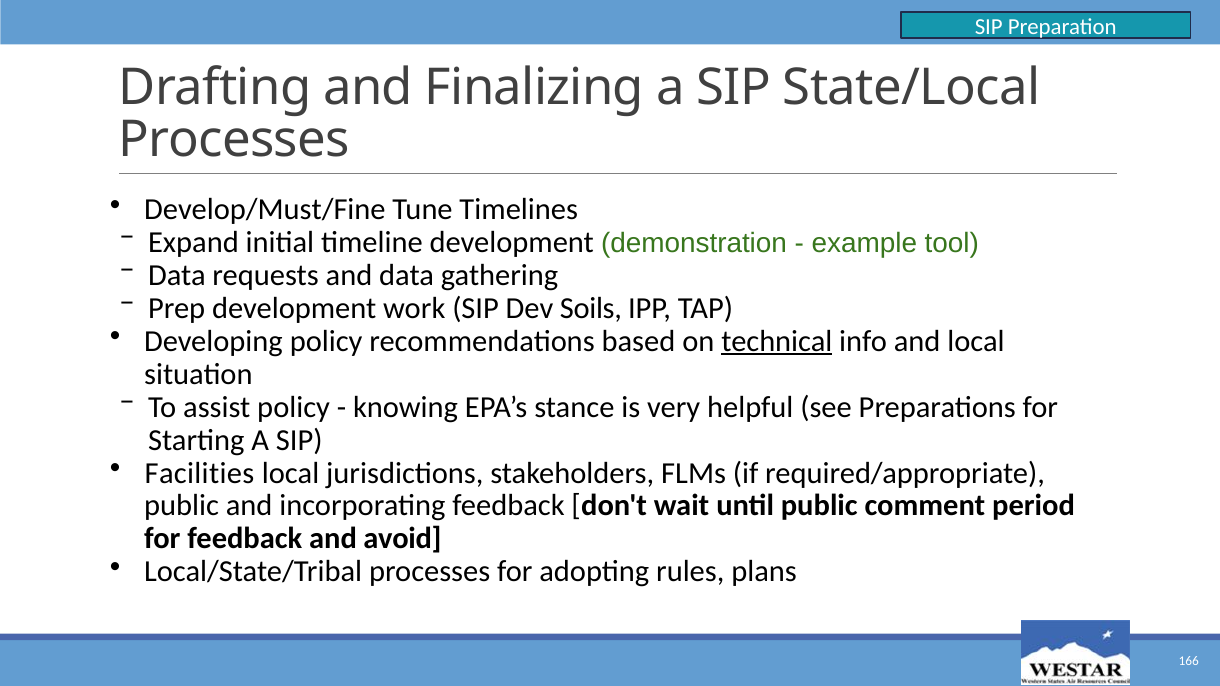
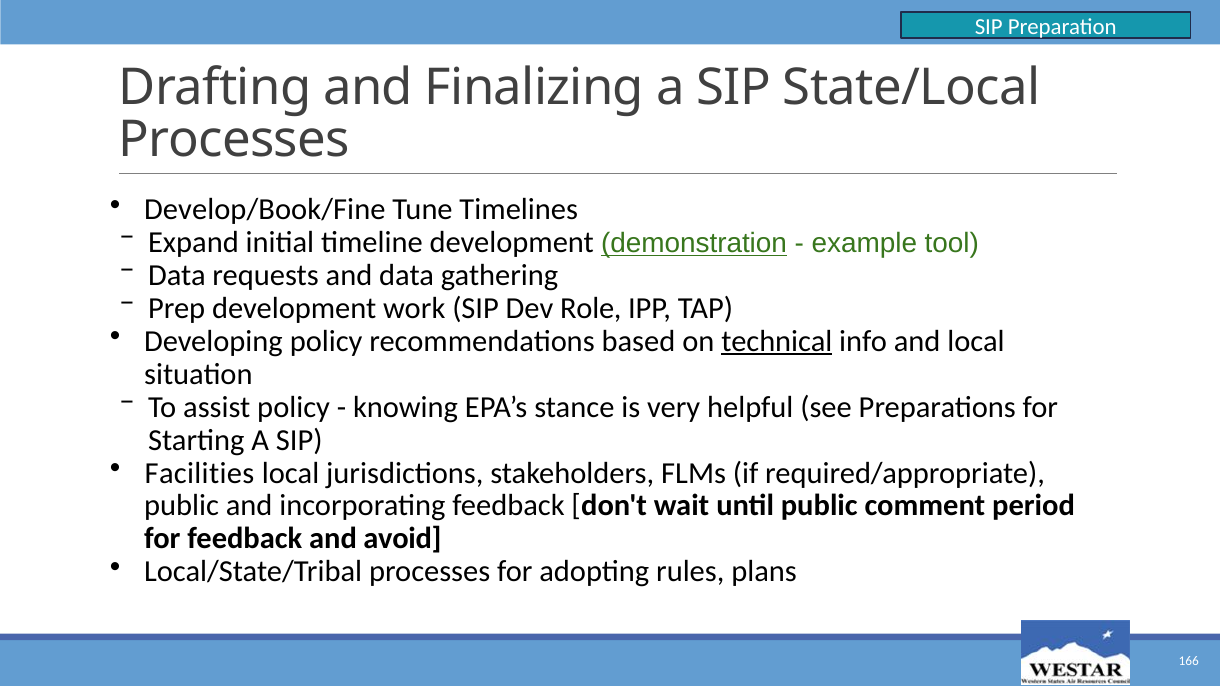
Develop/Must/Fine: Develop/Must/Fine -> Develop/Book/Fine
demonstration underline: none -> present
Soils: Soils -> Role
